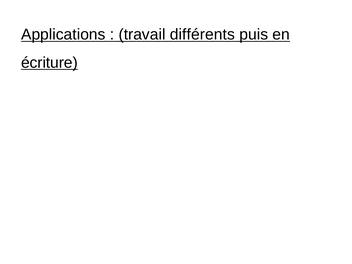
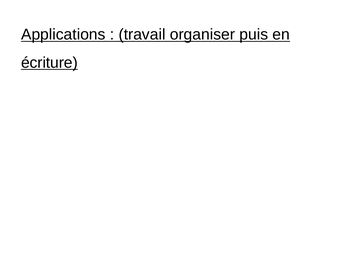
différents: différents -> organiser
